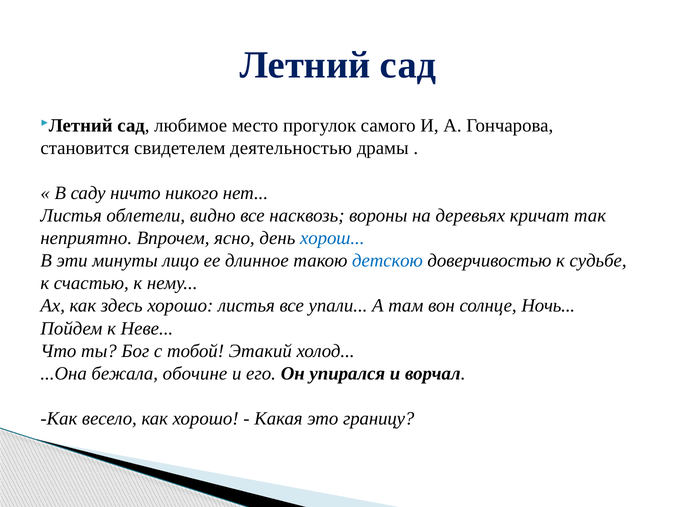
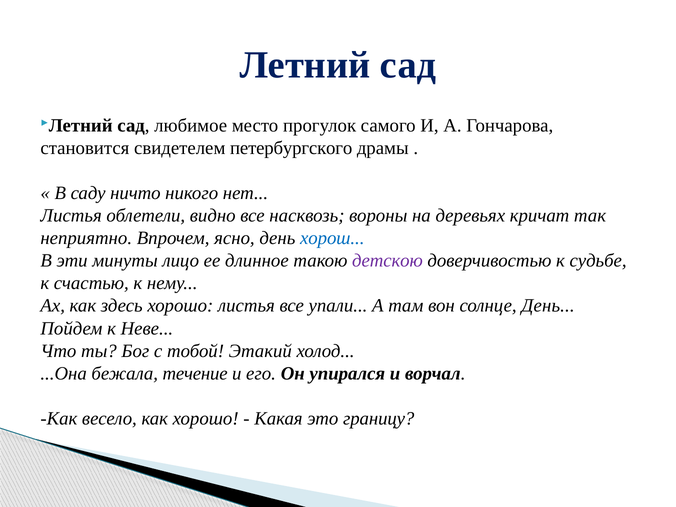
деятельностью: деятельностью -> петербургского
детскою colour: blue -> purple
солнце Ночь: Ночь -> День
обочине: обочине -> течение
